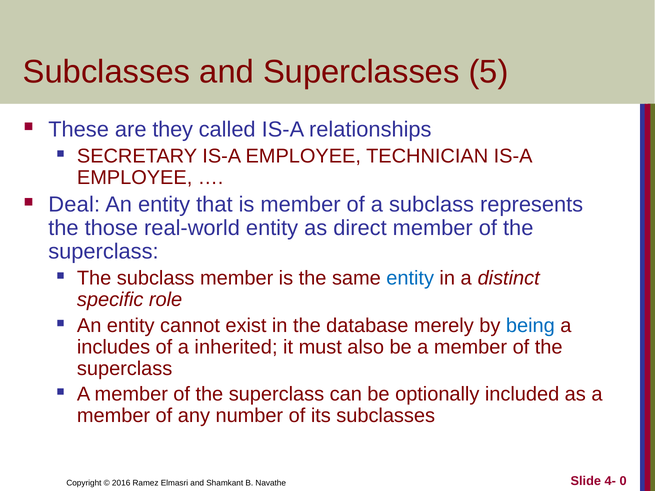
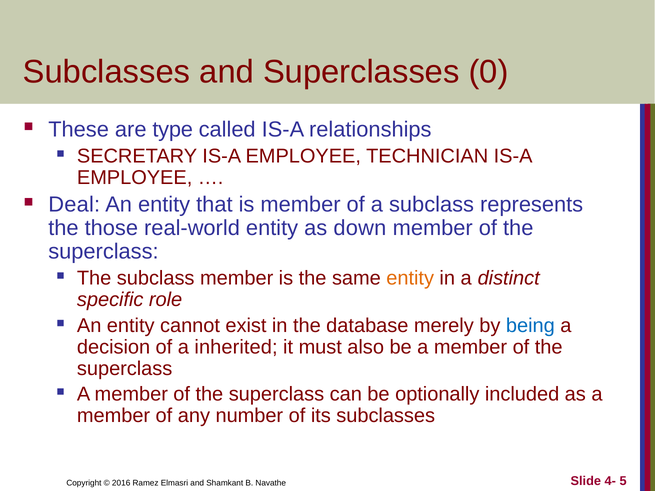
5: 5 -> 0
they: they -> type
direct: direct -> down
entity at (410, 278) colour: blue -> orange
includes: includes -> decision
0: 0 -> 5
